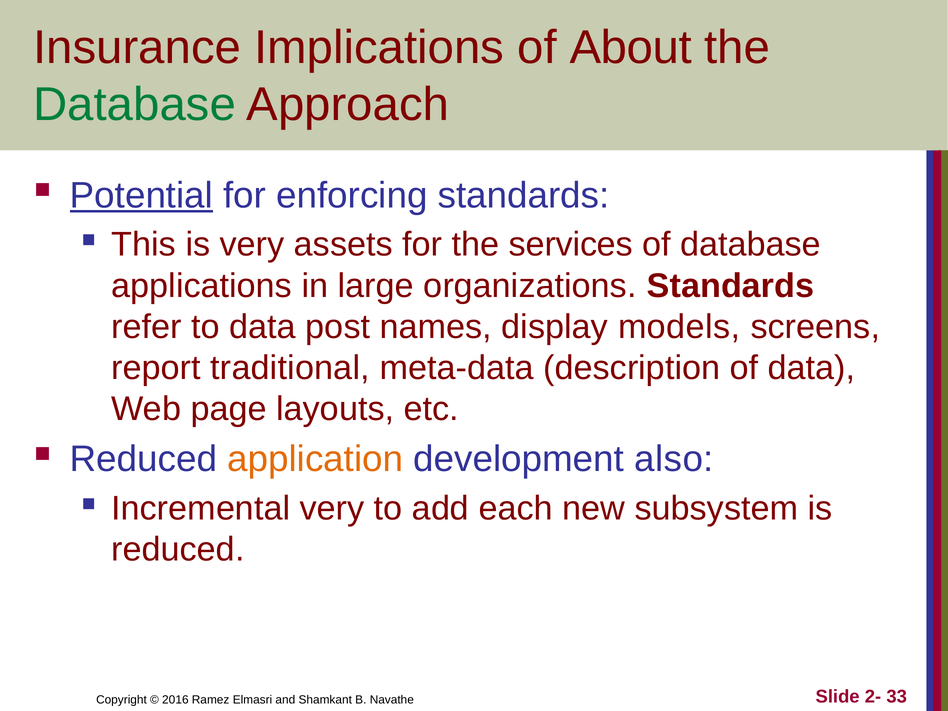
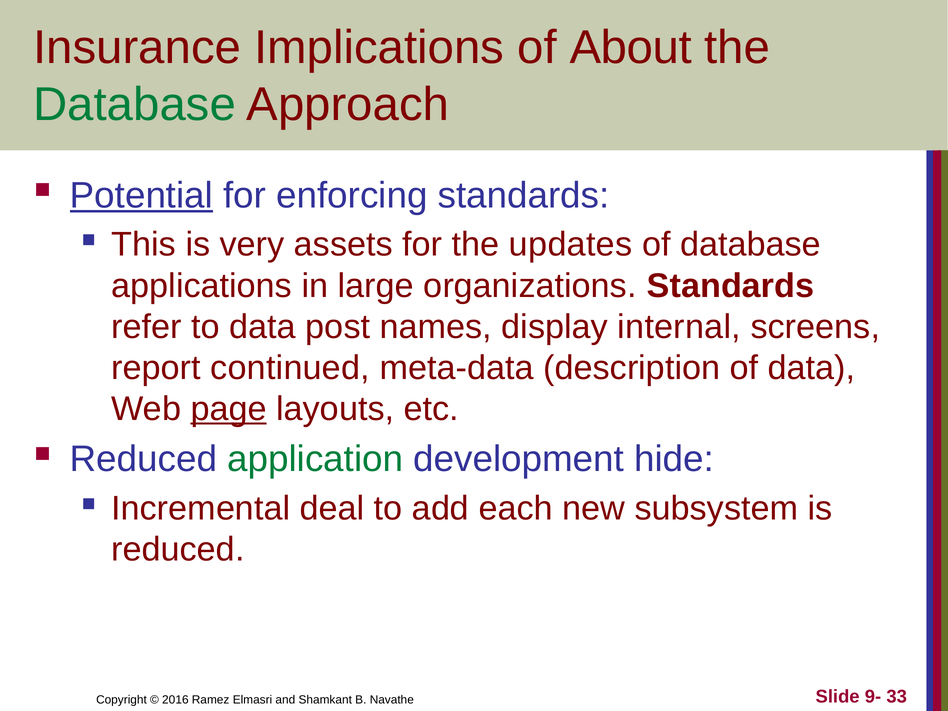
services: services -> updates
models: models -> internal
traditional: traditional -> continued
page underline: none -> present
application colour: orange -> green
also: also -> hide
Incremental very: very -> deal
2-: 2- -> 9-
